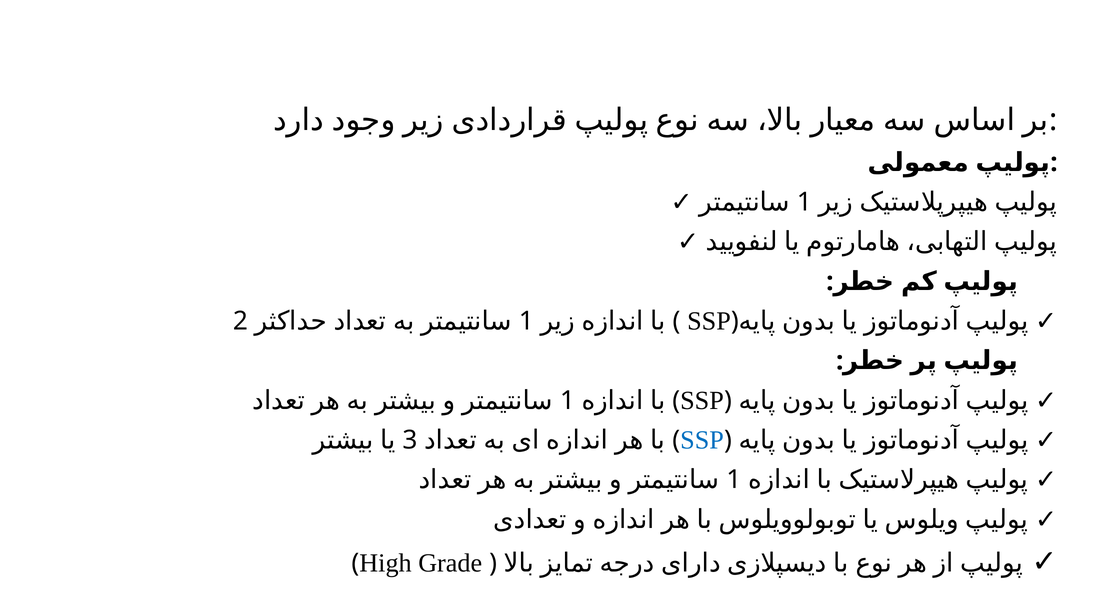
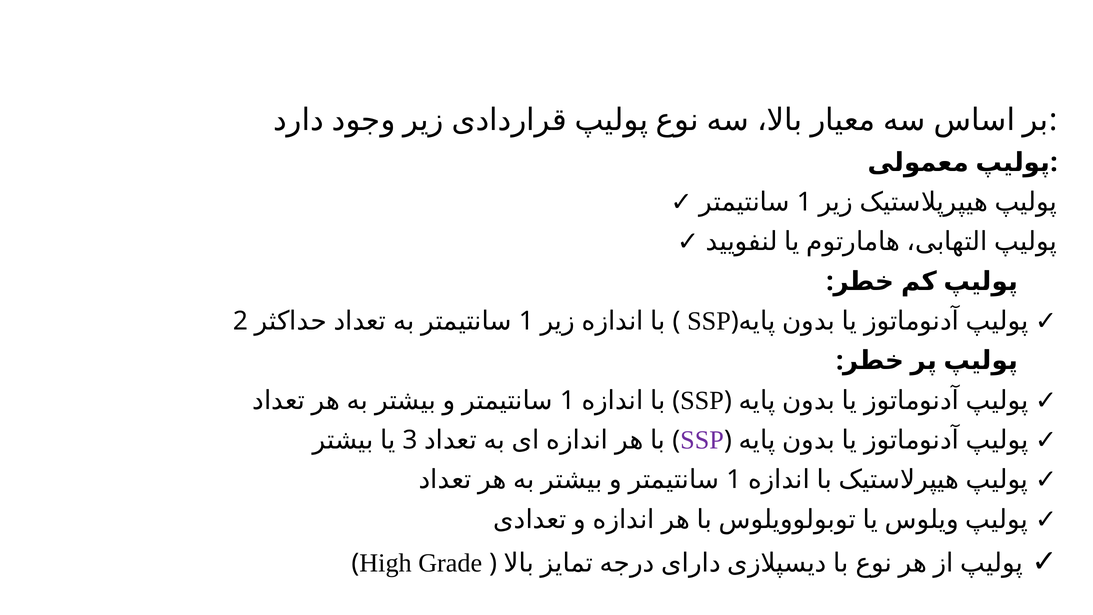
SSP at (702, 440) colour: blue -> purple
